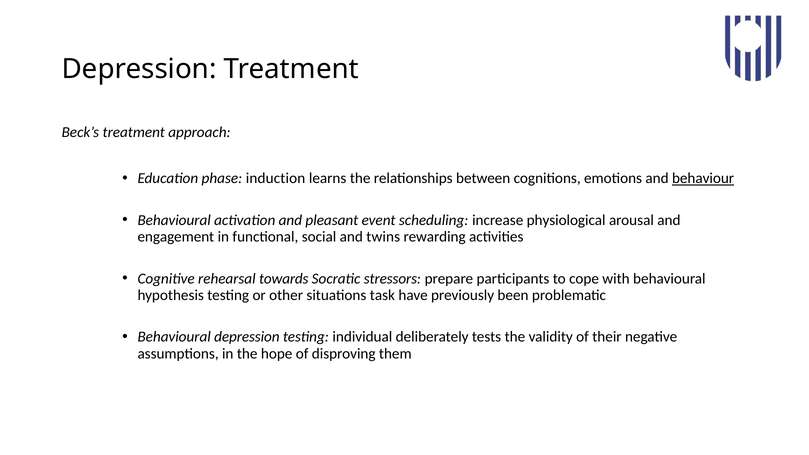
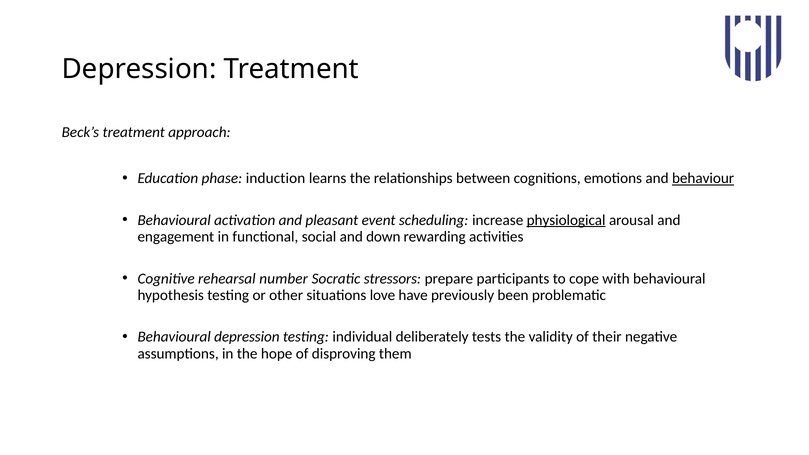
physiological underline: none -> present
twins: twins -> down
towards: towards -> number
task: task -> love
